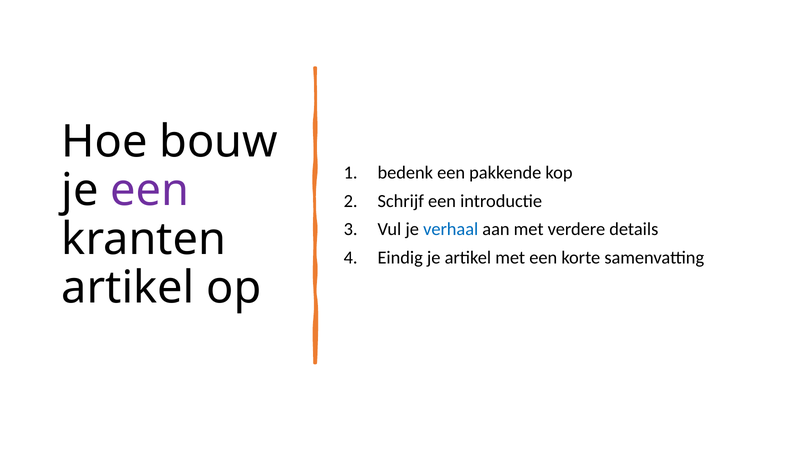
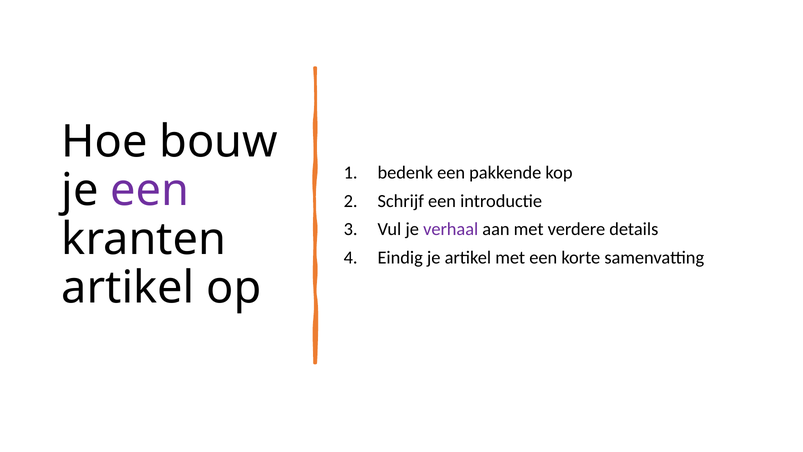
verhaal colour: blue -> purple
